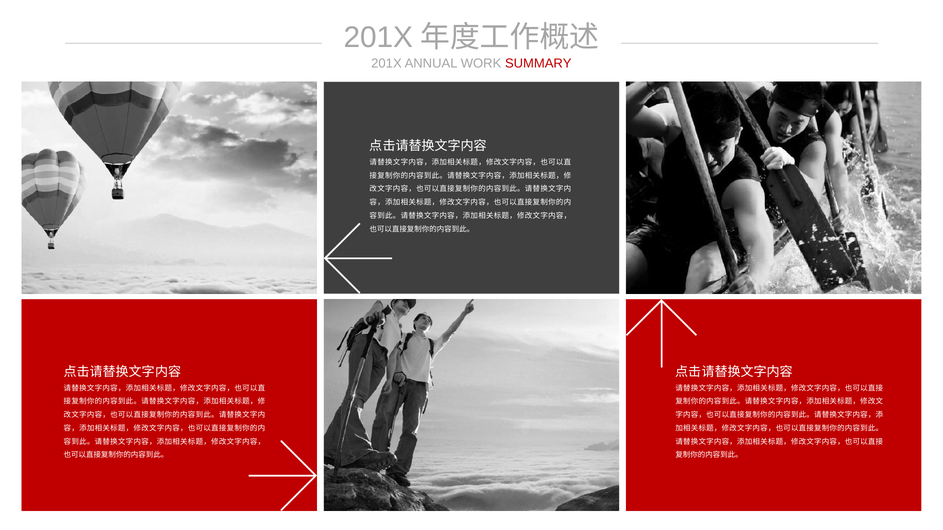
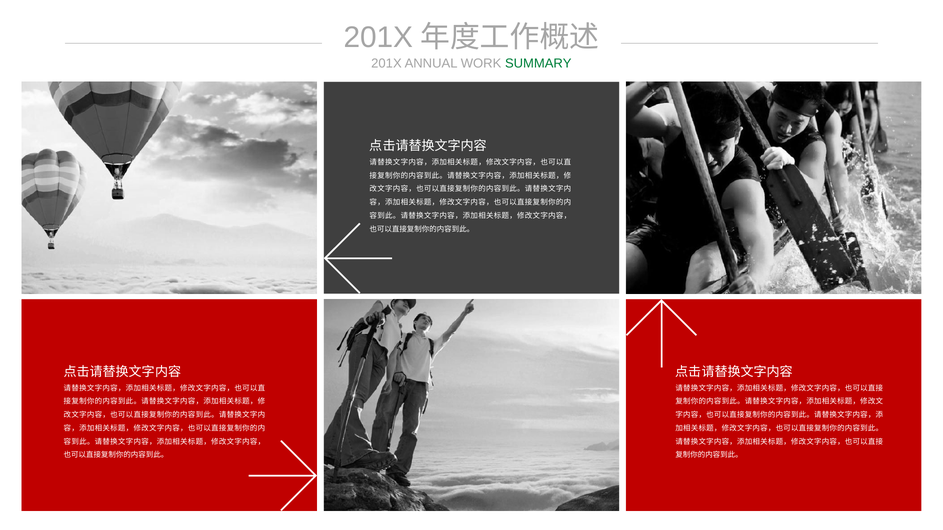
SUMMARY colour: red -> green
